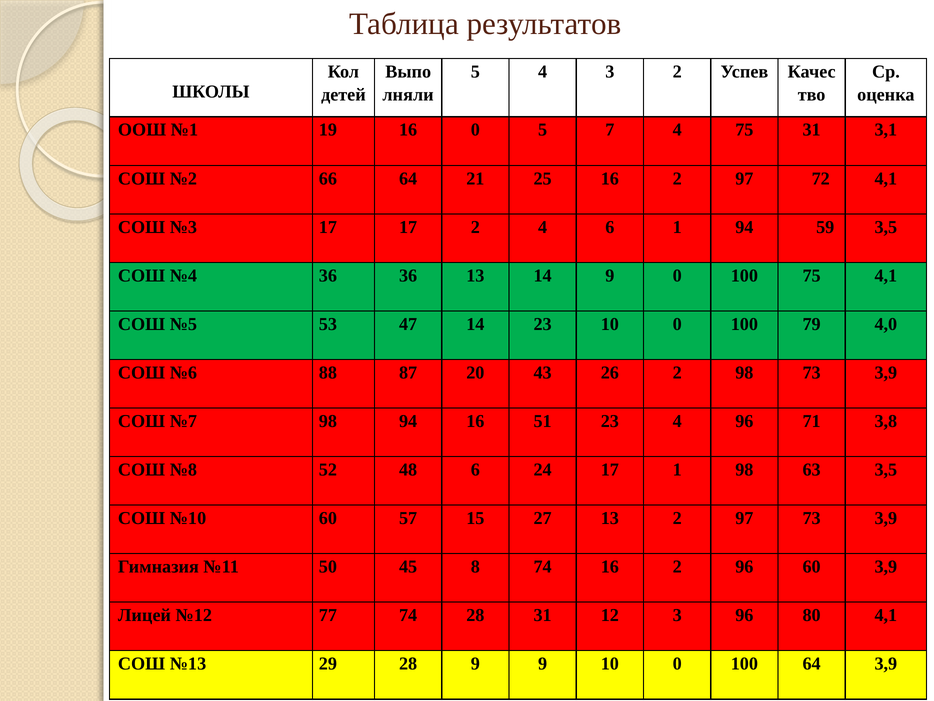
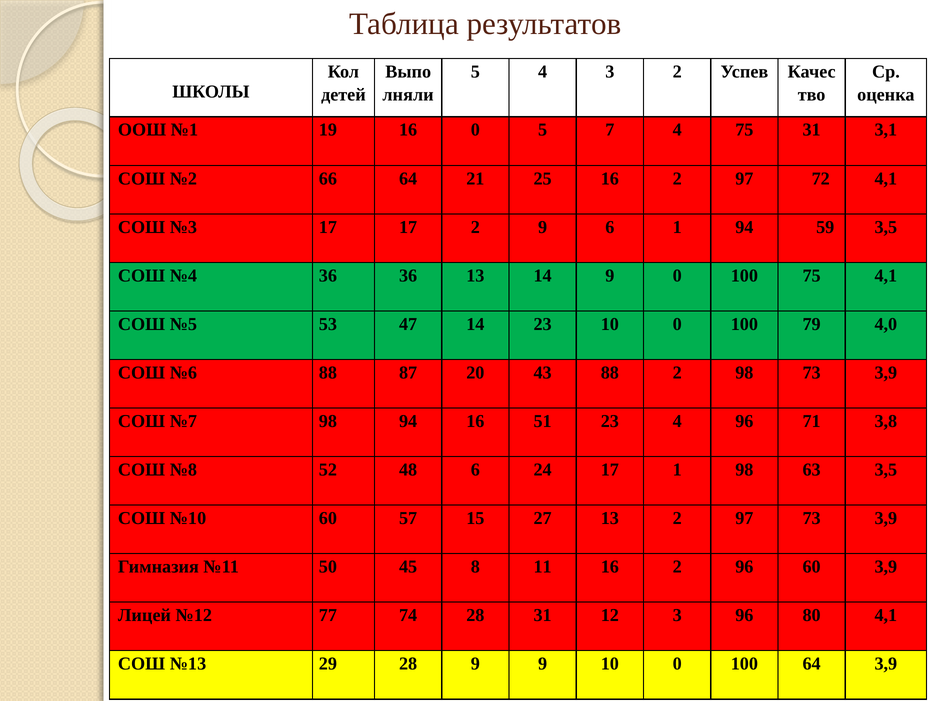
2 4: 4 -> 9
43 26: 26 -> 88
8 74: 74 -> 11
